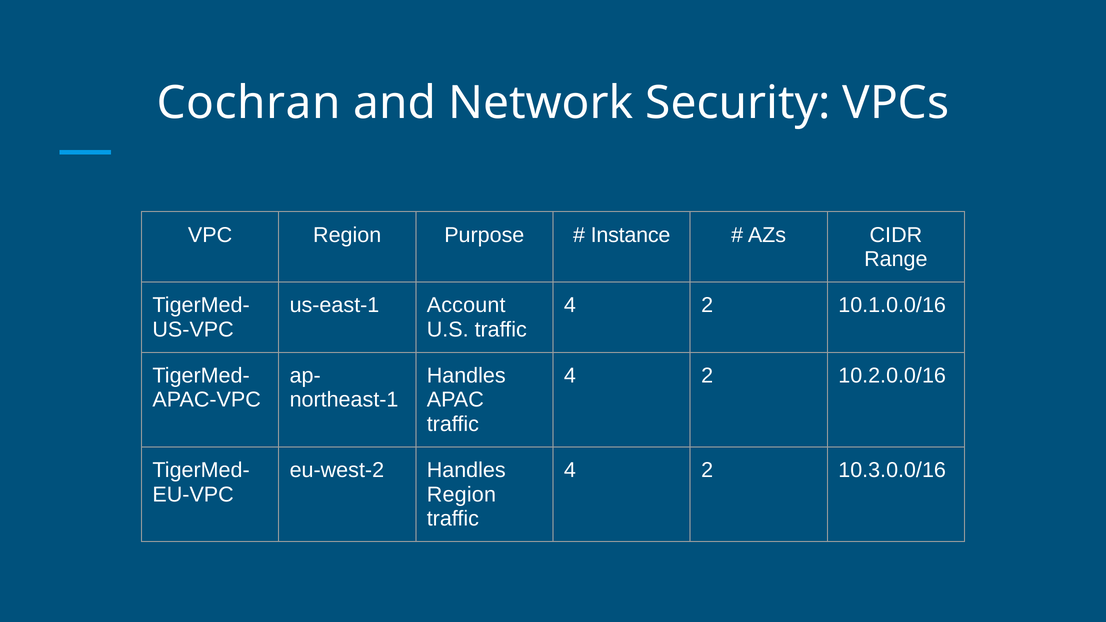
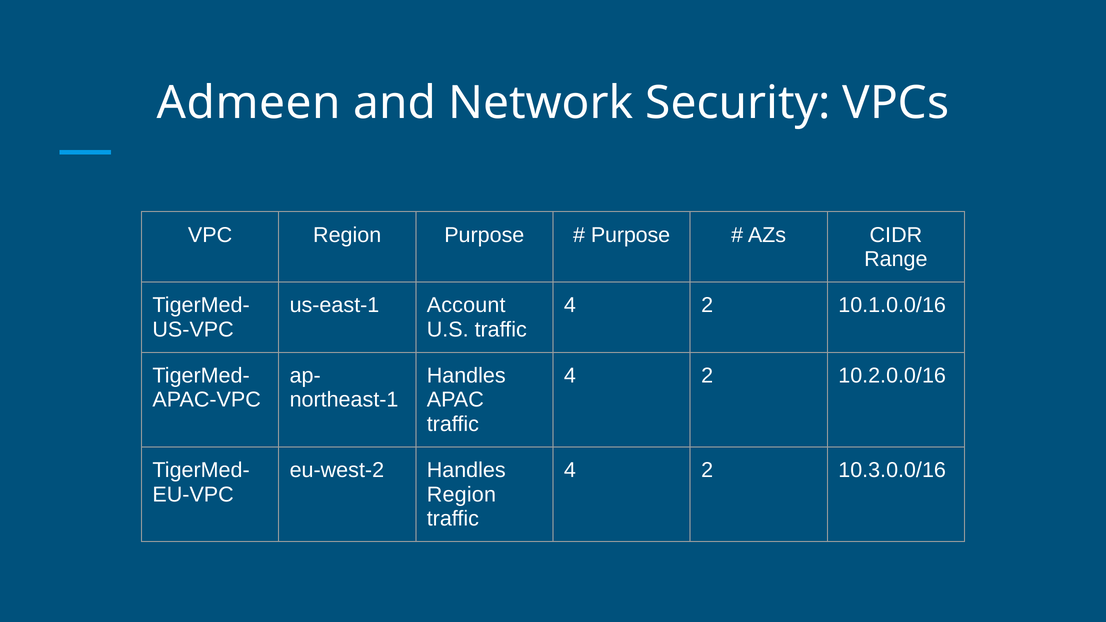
Cochran: Cochran -> Admeen
Instance at (631, 235): Instance -> Purpose
